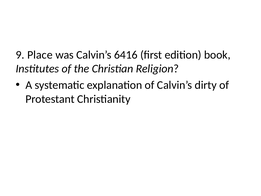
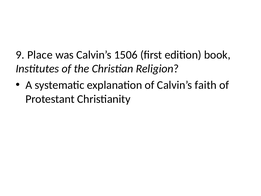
6416: 6416 -> 1506
dirty: dirty -> faith
